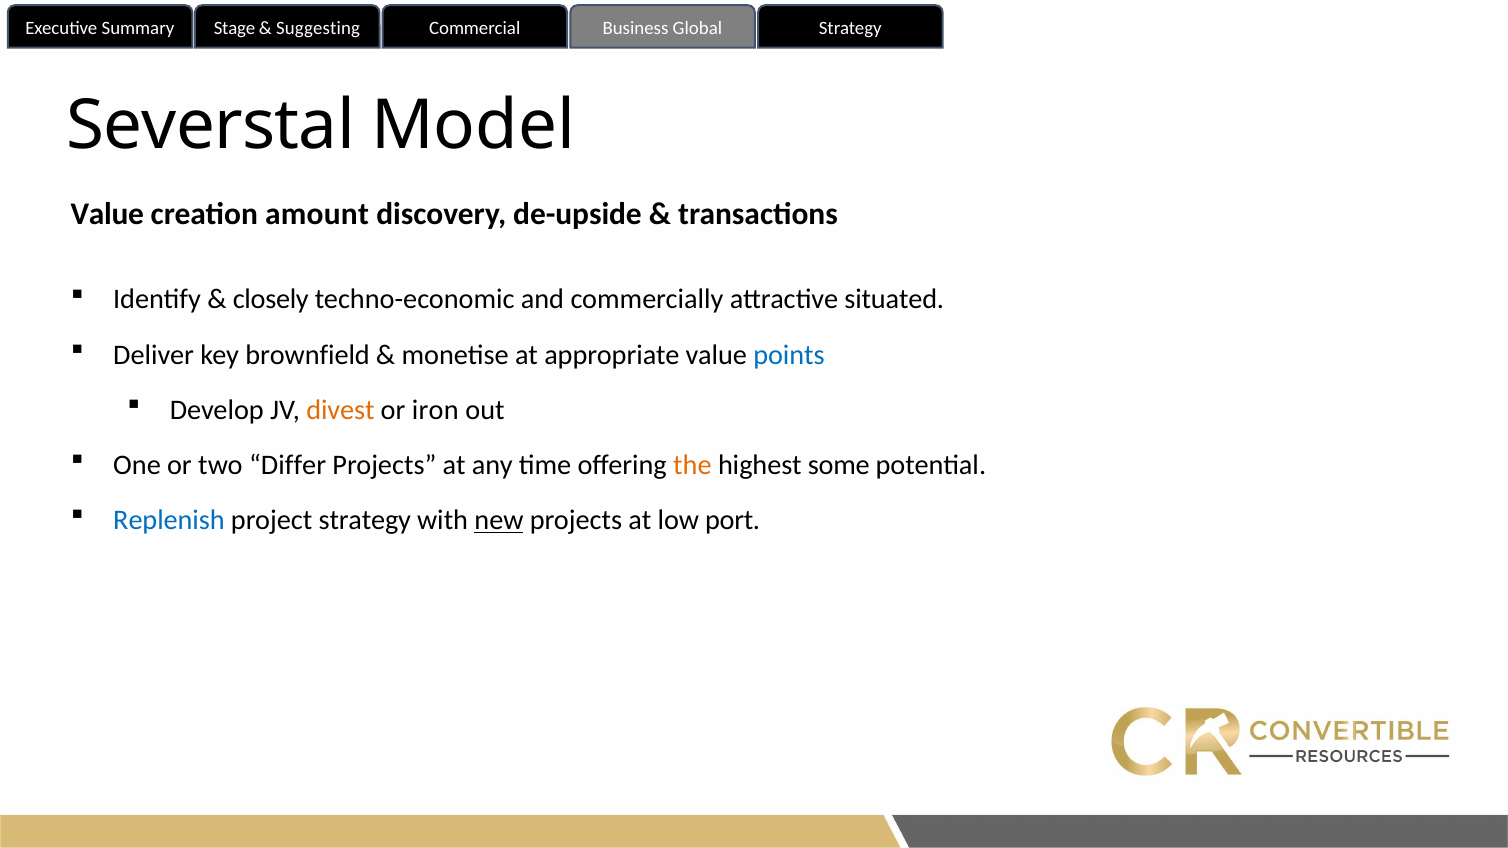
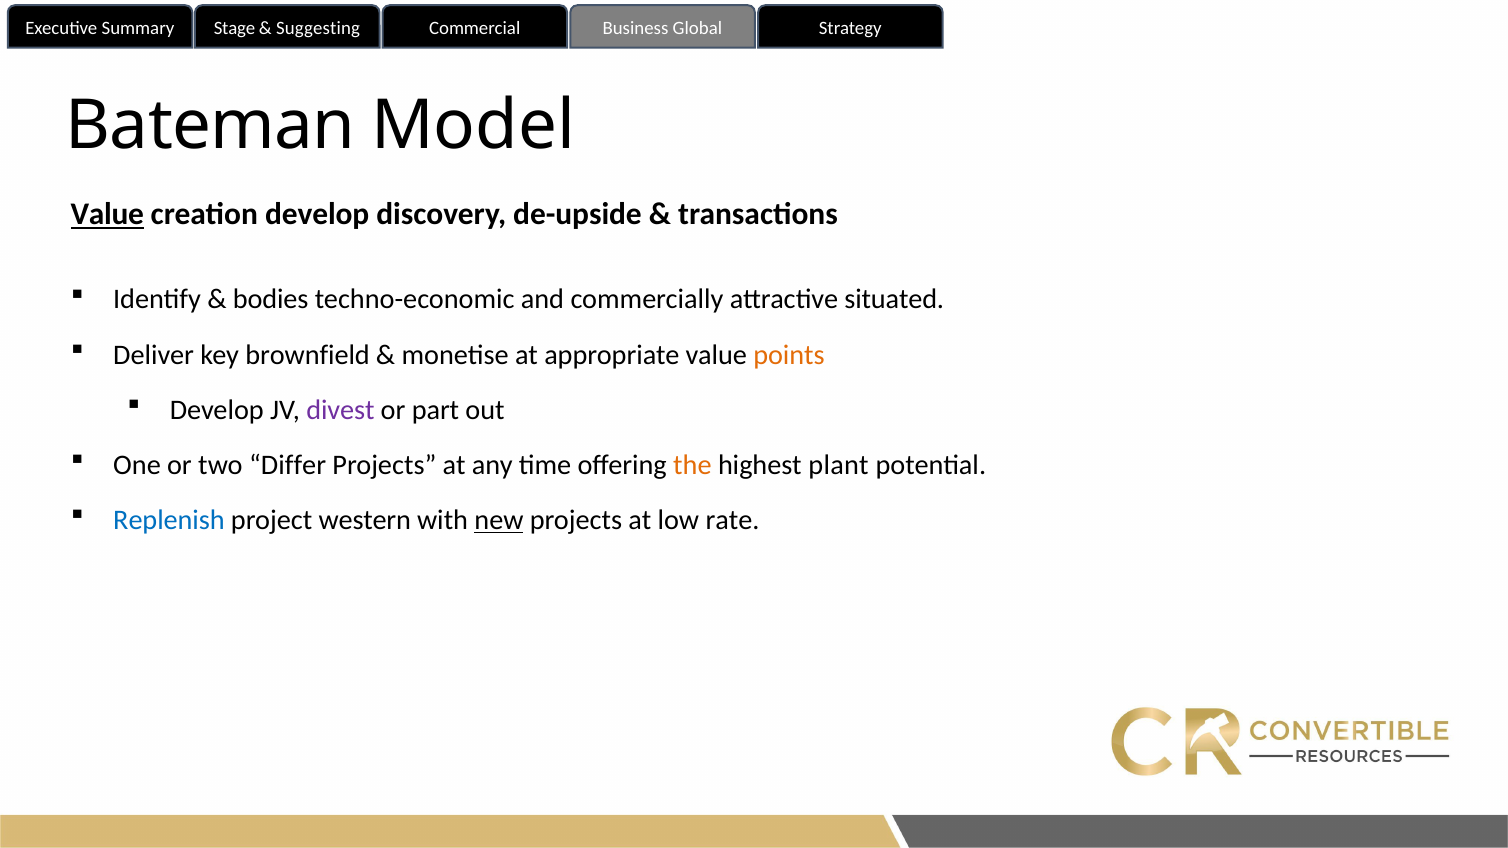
Severstal: Severstal -> Bateman
Value at (107, 215) underline: none -> present
creation amount: amount -> develop
closely: closely -> bodies
points colour: blue -> orange
divest colour: orange -> purple
iron: iron -> part
some: some -> plant
project strategy: strategy -> western
port: port -> rate
